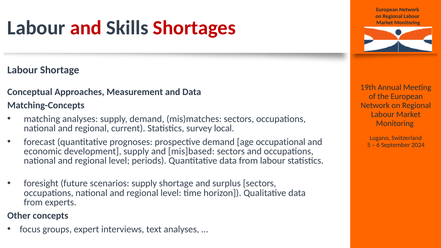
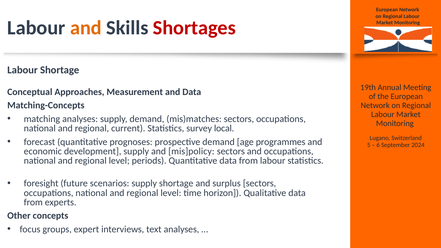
and at (86, 28) colour: red -> orange
occupational: occupational -> programmes
mis]based: mis]based -> mis]policy
